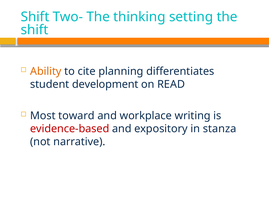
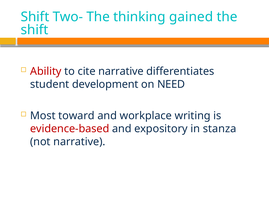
setting: setting -> gained
Ability colour: orange -> red
cite planning: planning -> narrative
READ: READ -> NEED
